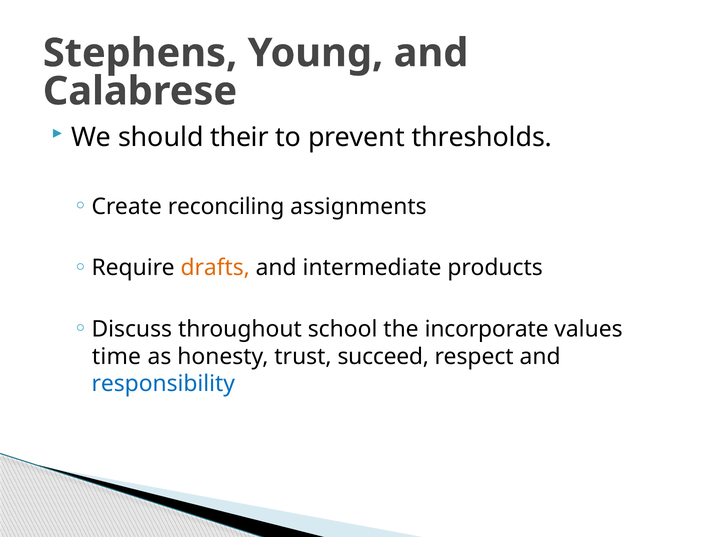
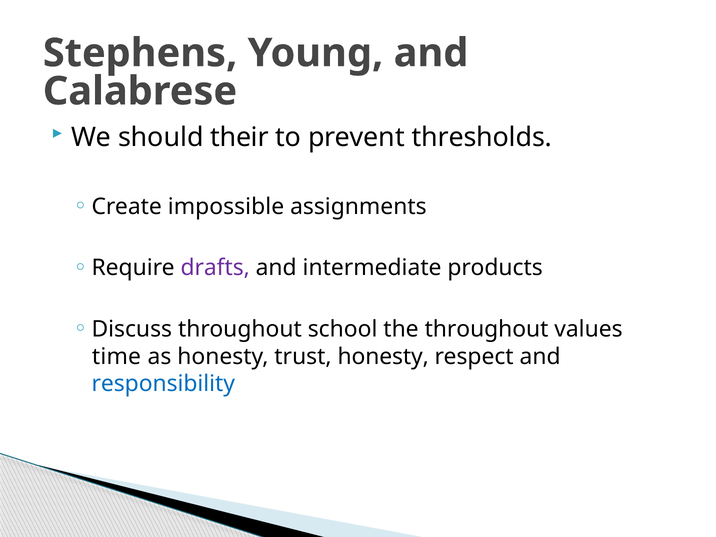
reconciling: reconciling -> impossible
drafts colour: orange -> purple
the incorporate: incorporate -> throughout
trust succeed: succeed -> honesty
